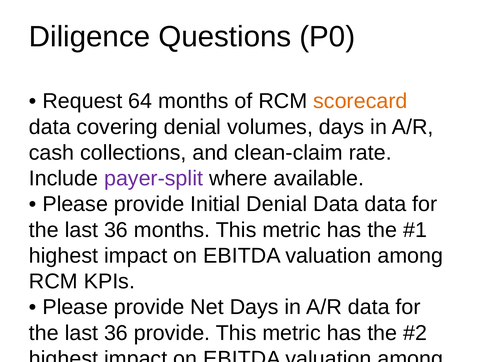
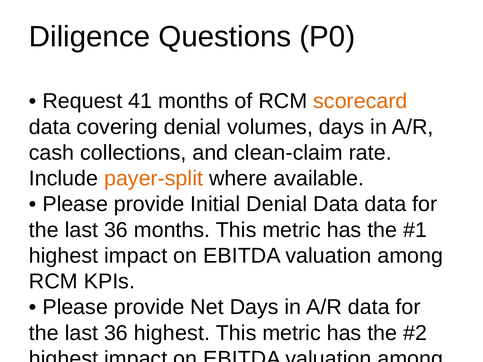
64: 64 -> 41
payer-split colour: purple -> orange
36 provide: provide -> highest
